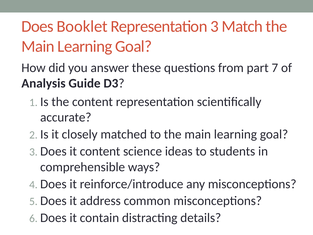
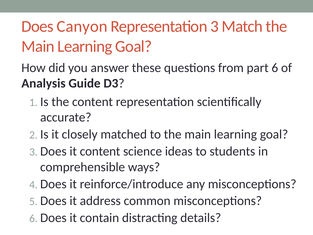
Booklet: Booklet -> Canyon
part 7: 7 -> 6
